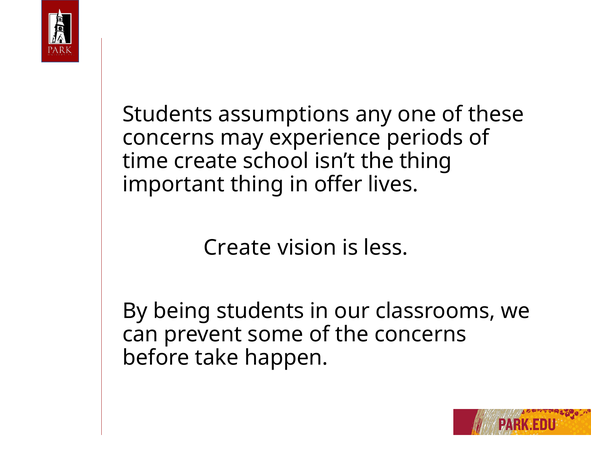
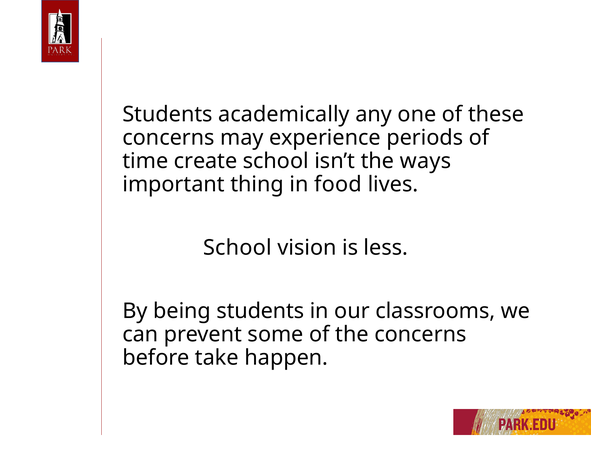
assumptions: assumptions -> academically
the thing: thing -> ways
offer: offer -> food
Create at (237, 248): Create -> School
